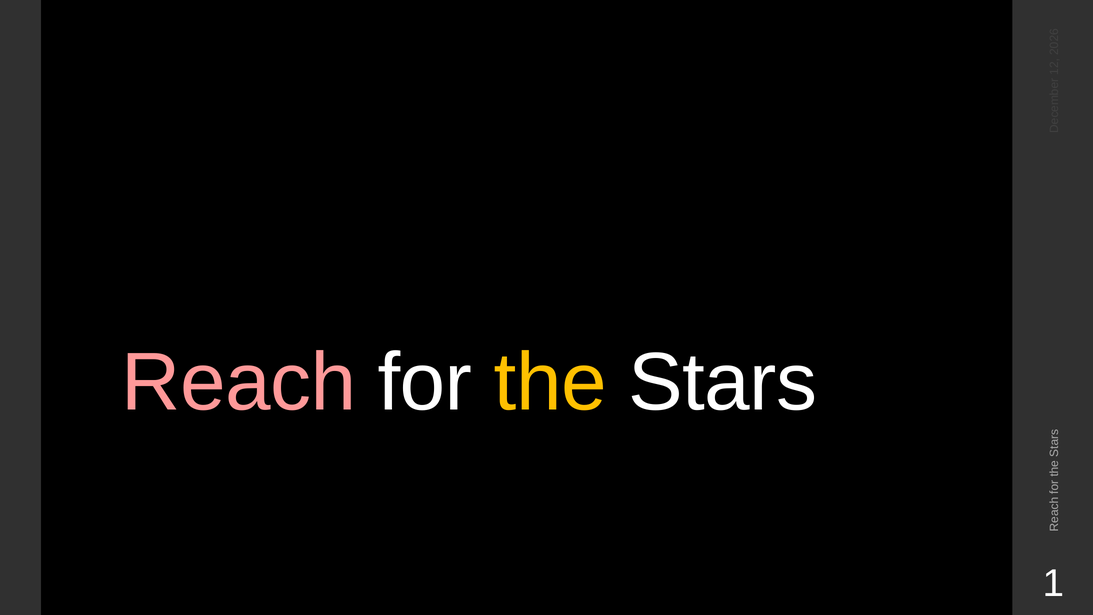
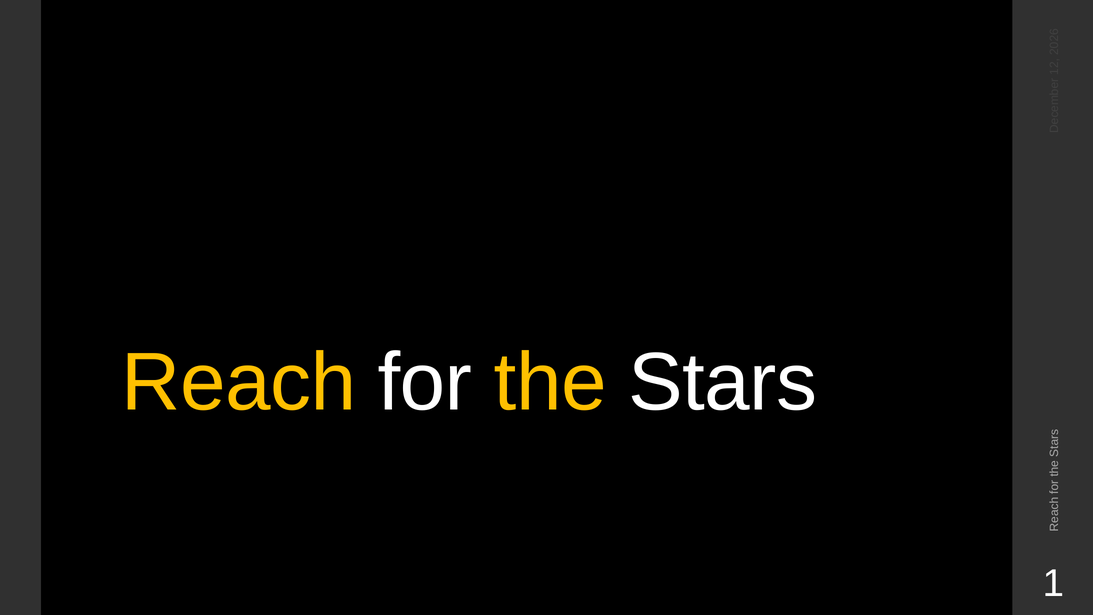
Reach colour: pink -> yellow
